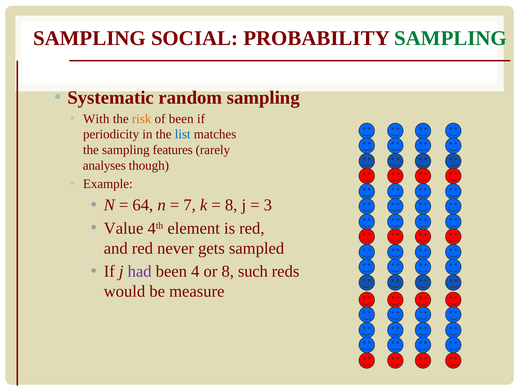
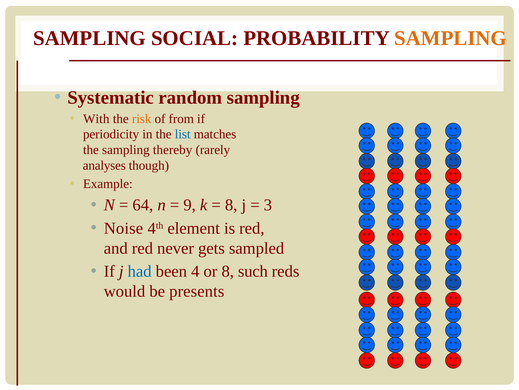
SAMPLING at (451, 38) colour: green -> orange
of been: been -> from
features: features -> thereby
7: 7 -> 9
Value: Value -> Noise
had colour: purple -> blue
measure: measure -> presents
